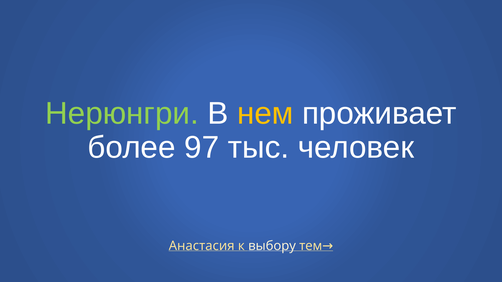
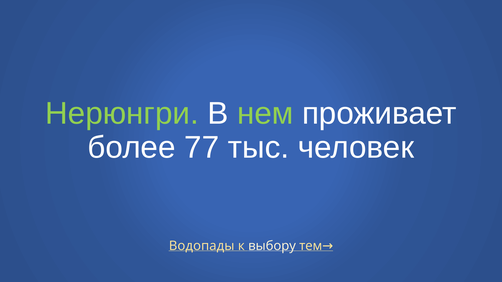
нем colour: yellow -> light green
97: 97 -> 77
Анастасия: Анастасия -> Водопады
